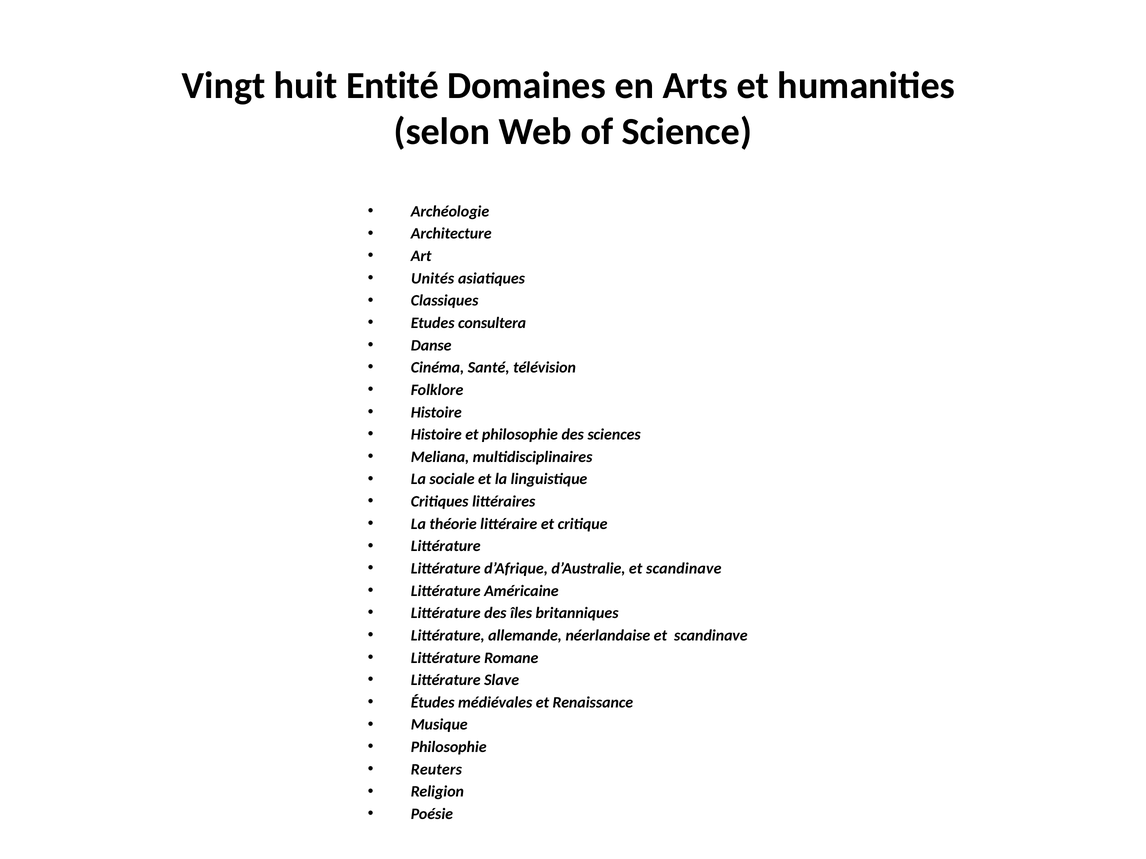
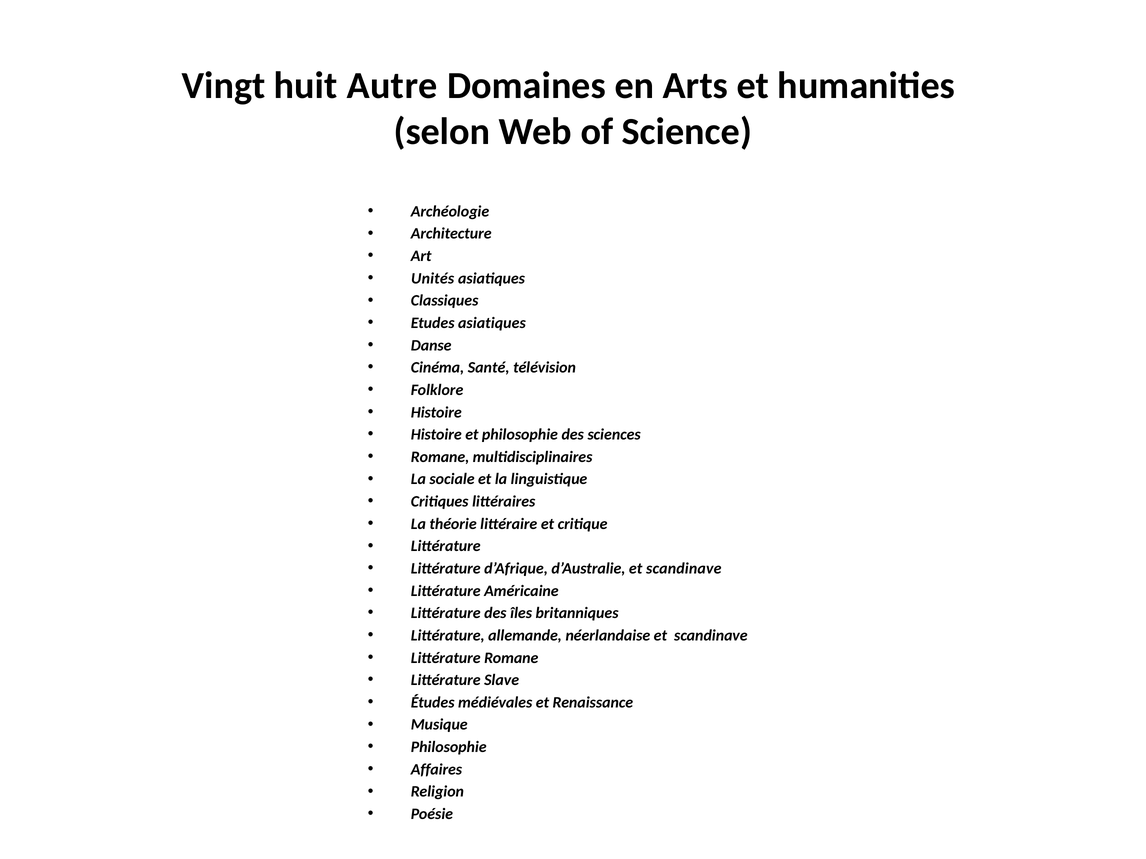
Entité: Entité -> Autre
Etudes consultera: consultera -> asiatiques
Meliana at (440, 457): Meliana -> Romane
Reuters: Reuters -> Affaires
